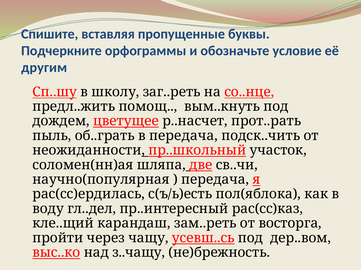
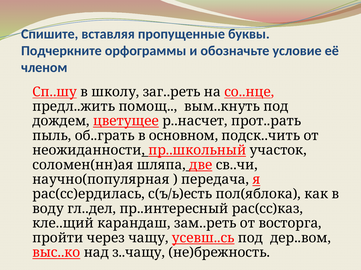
другим: другим -> членом
в передача: передача -> основном
